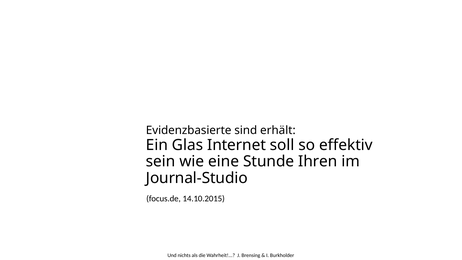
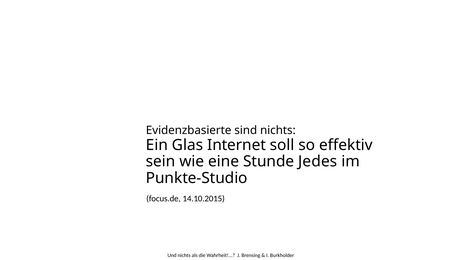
sind erhält: erhält -> nichts
Ihren: Ihren -> Jedes
Journal-Studio: Journal-Studio -> Punkte-Studio
